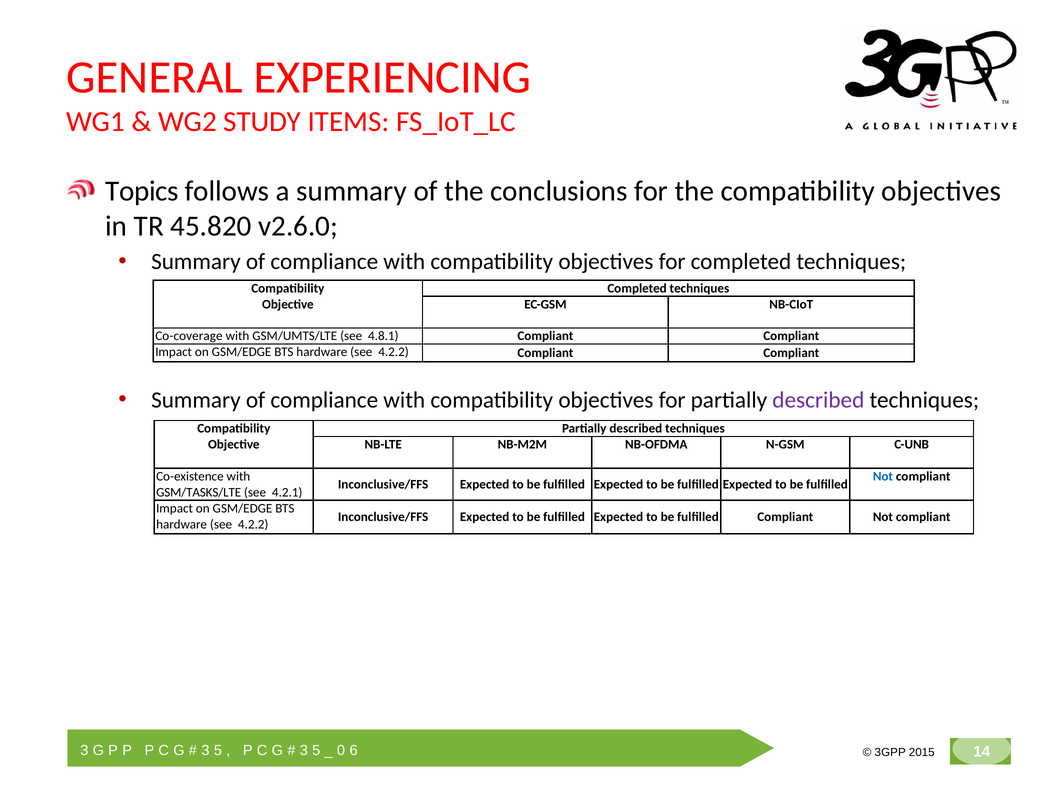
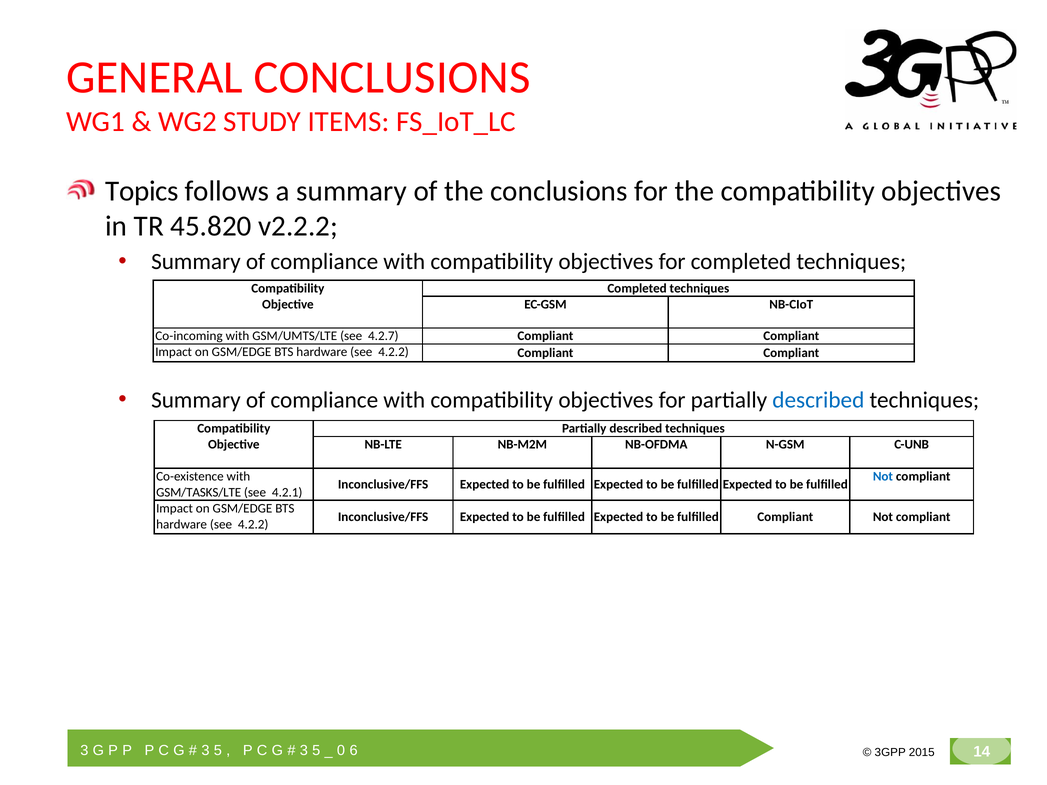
GENERAL EXPERIENCING: EXPERIENCING -> CONCLUSIONS
v2.6.0: v2.6.0 -> v2.2.2
Co-coverage: Co-coverage -> Co-incoming
4.8.1: 4.8.1 -> 4.2.7
described at (818, 400) colour: purple -> blue
